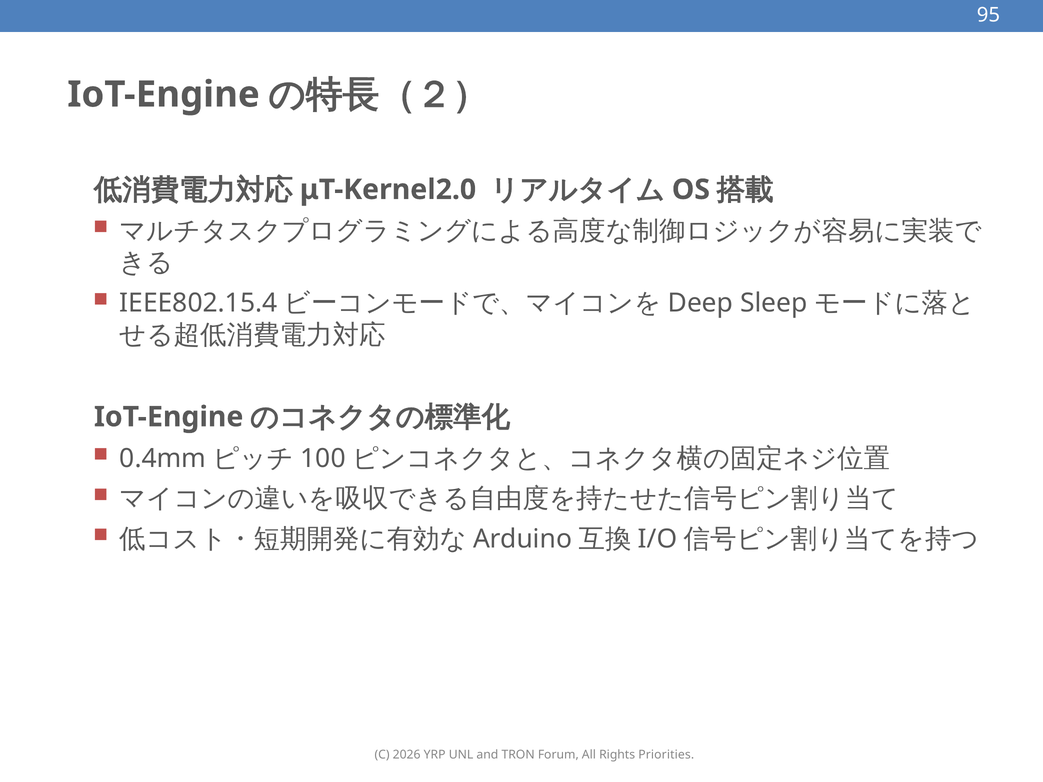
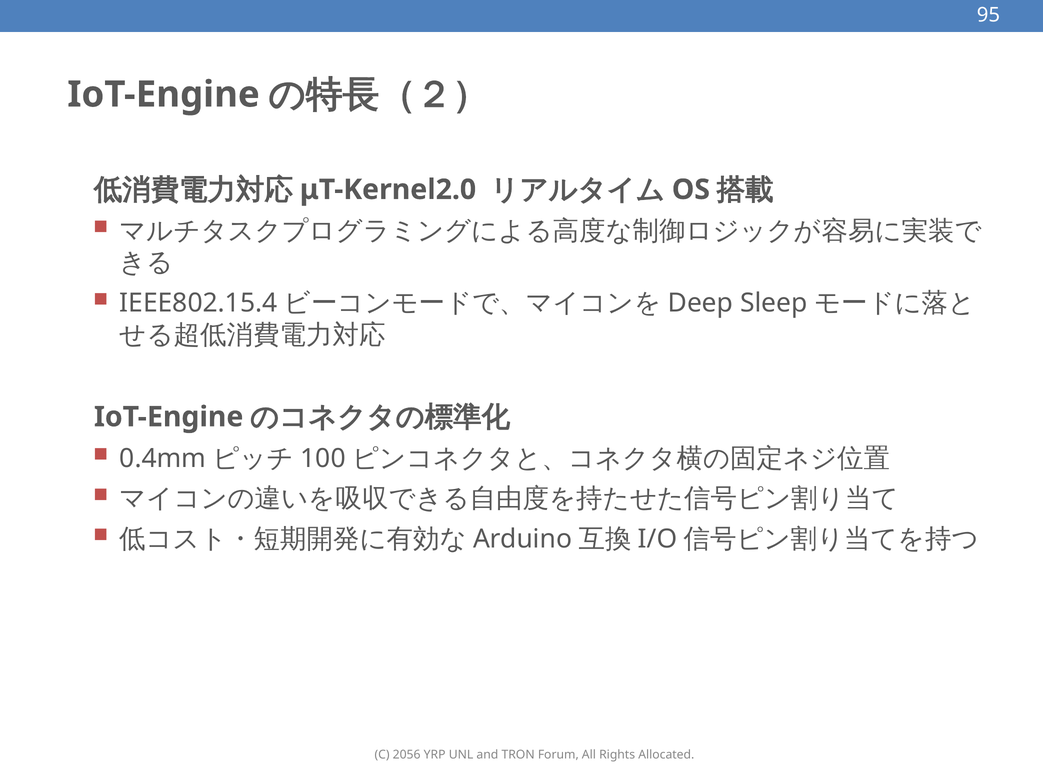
2026: 2026 -> 2056
Priorities: Priorities -> Allocated
